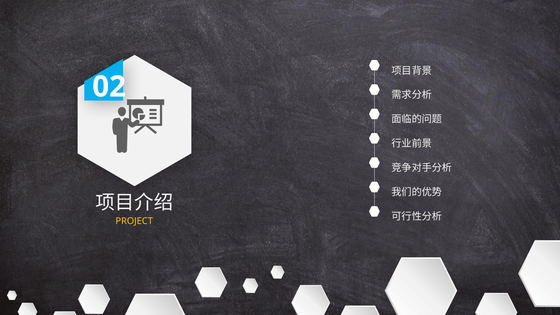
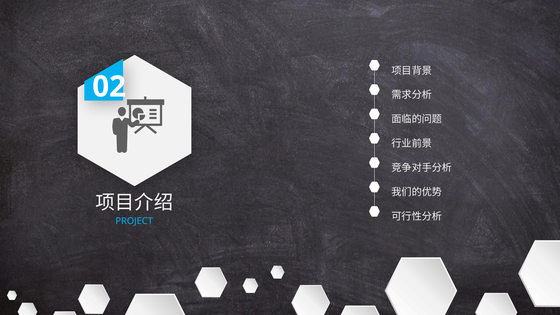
PROJECT colour: yellow -> light blue
